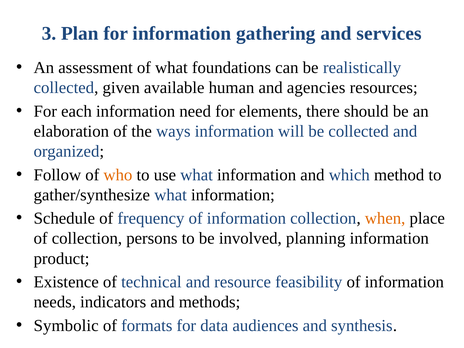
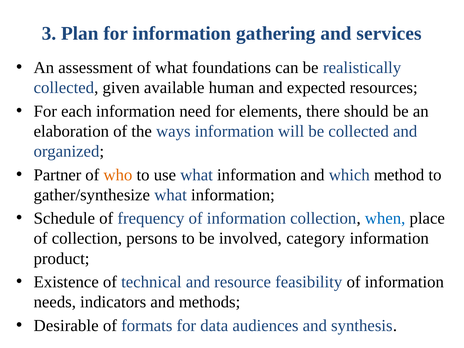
agencies: agencies -> expected
Follow: Follow -> Partner
when colour: orange -> blue
planning: planning -> category
Symbolic: Symbolic -> Desirable
